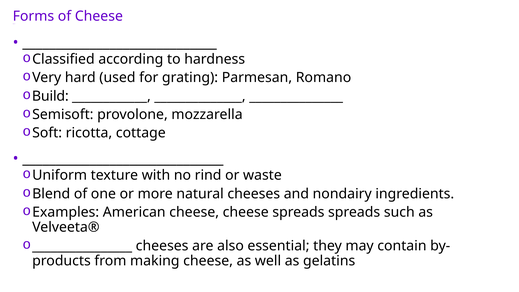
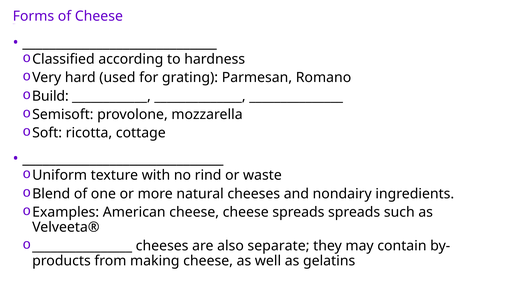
essential: essential -> separate
